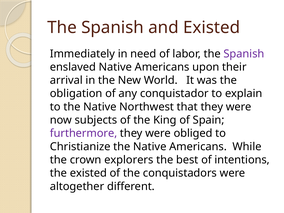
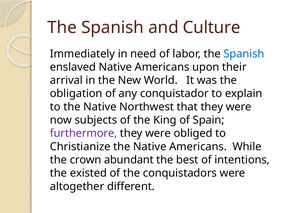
and Existed: Existed -> Culture
Spanish at (244, 54) colour: purple -> blue
explorers: explorers -> abundant
